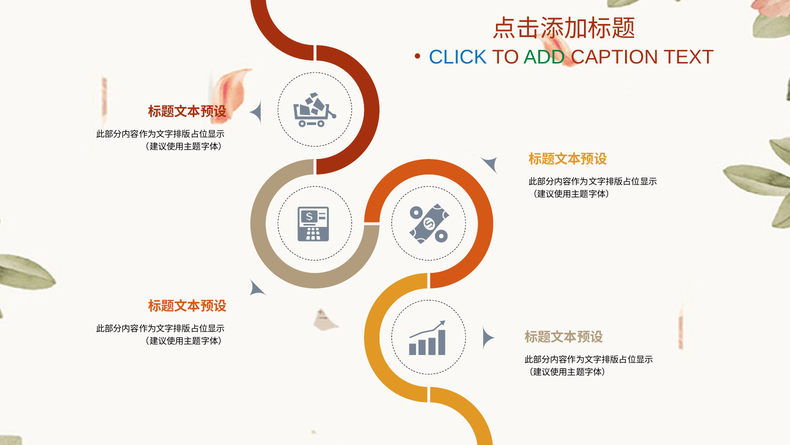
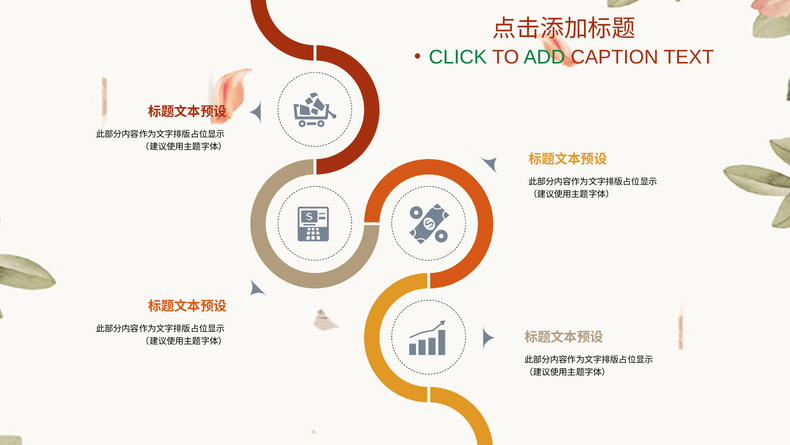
CLICK colour: blue -> green
